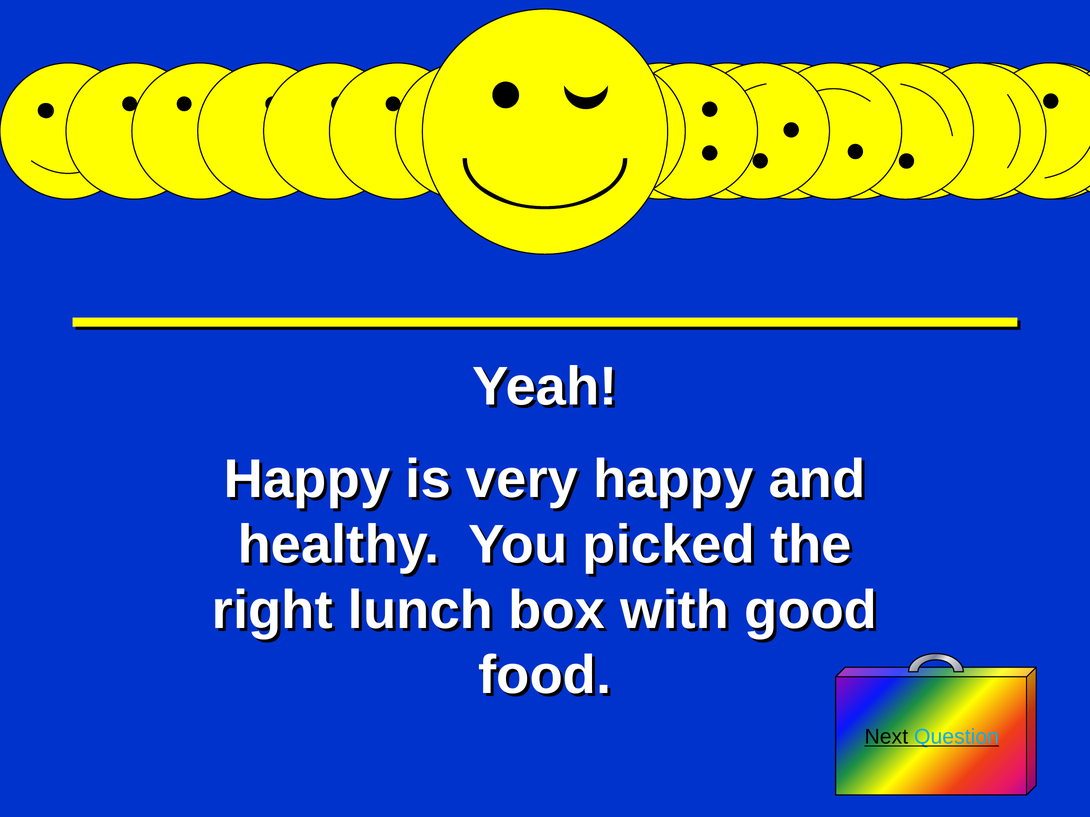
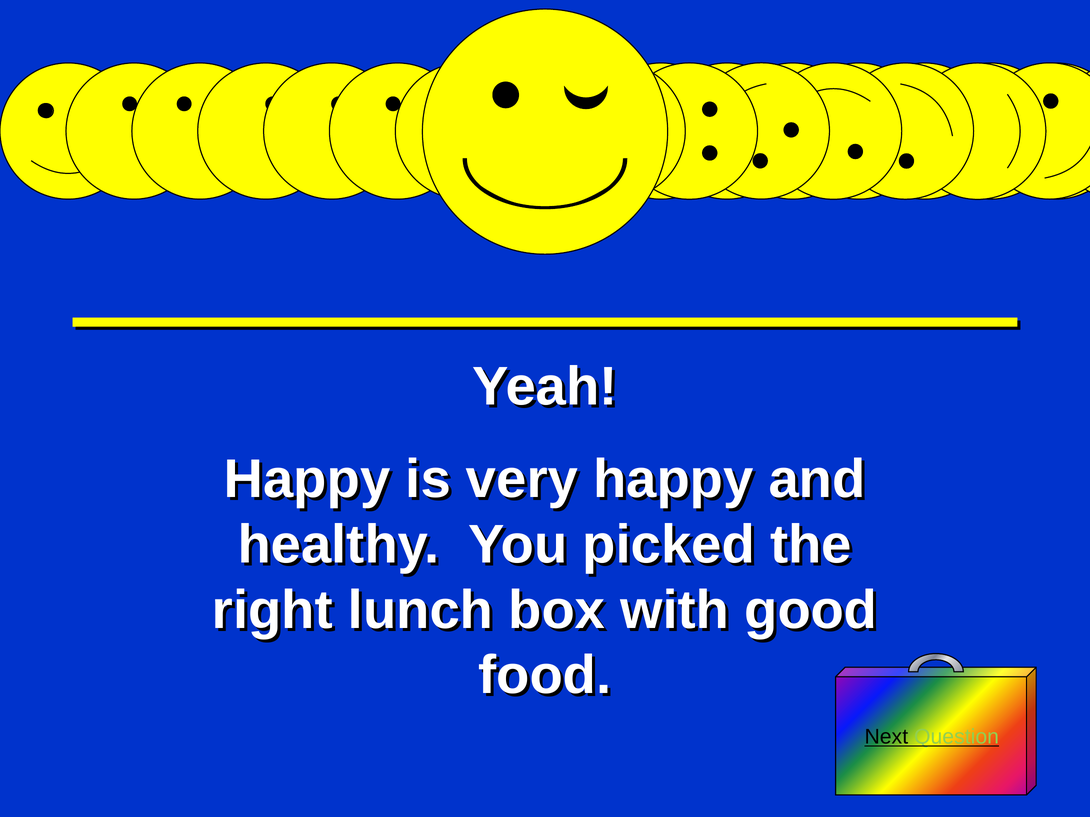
Question colour: light blue -> light green
